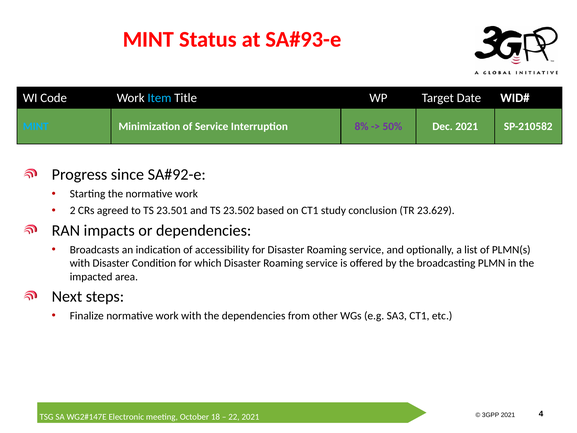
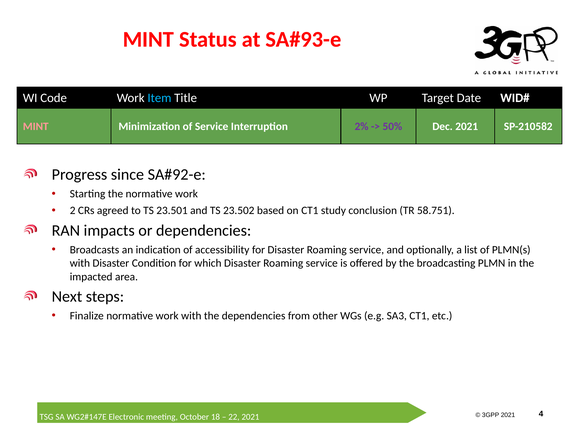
MINT at (36, 126) colour: light blue -> pink
8%: 8% -> 2%
23.629: 23.629 -> 58.751
